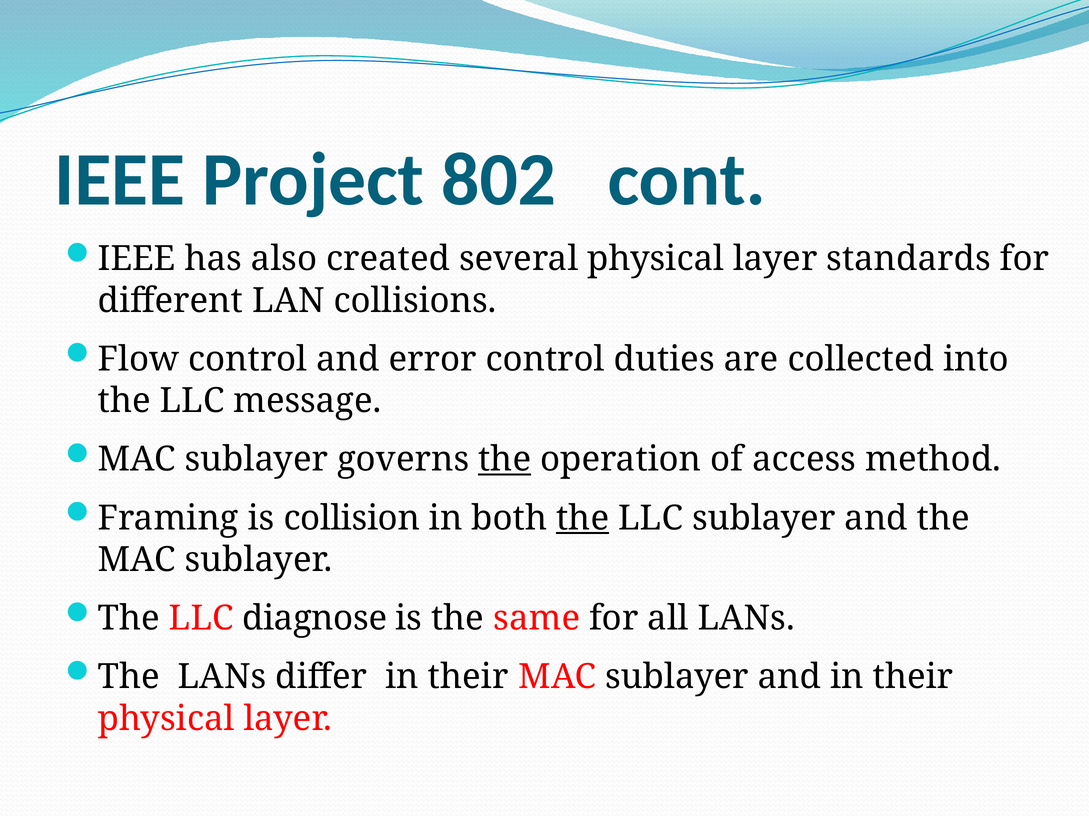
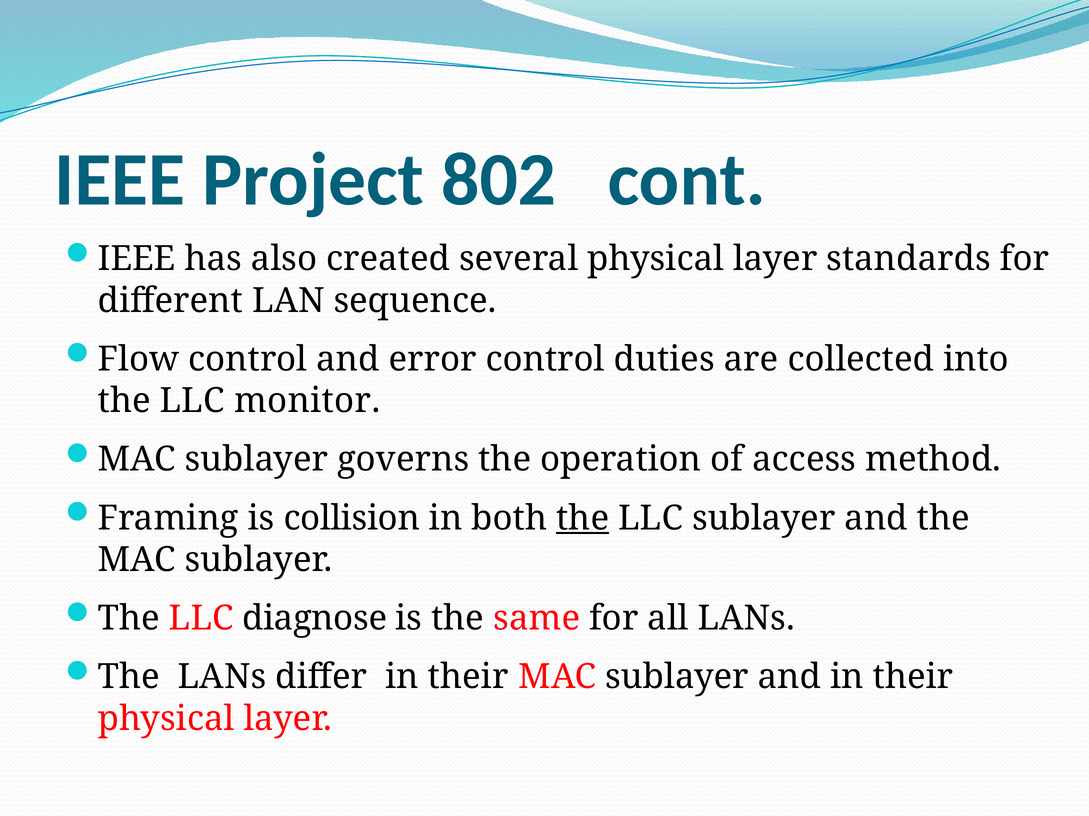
collisions: collisions -> sequence
message: message -> monitor
the at (505, 460) underline: present -> none
